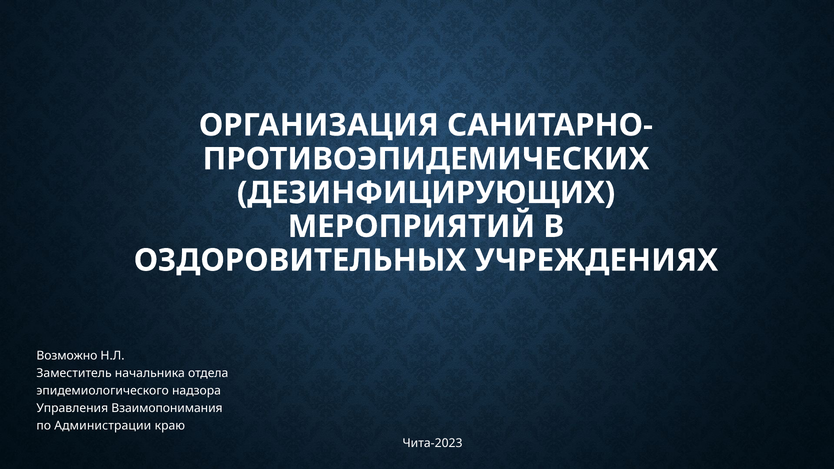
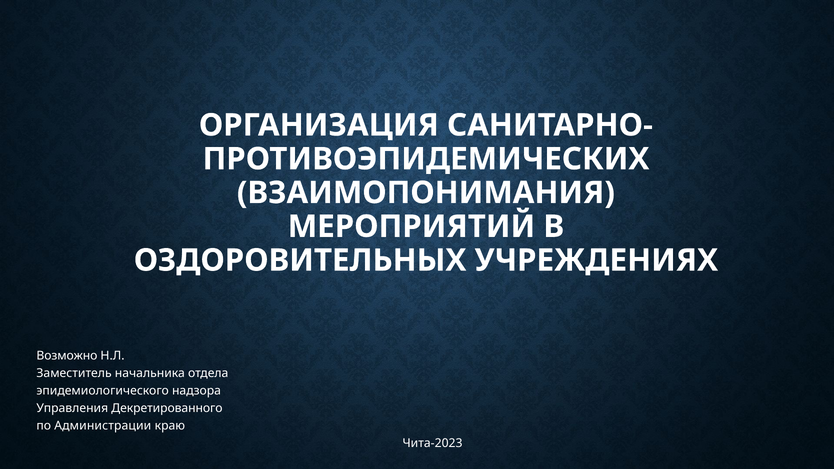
ДЕЗИНФИЦИРУЮЩИХ: ДЕЗИНФИЦИРУЮЩИХ -> ВЗАИМОПОНИМАНИЯ
Взаимопонимания: Взаимопонимания -> Декретированного
